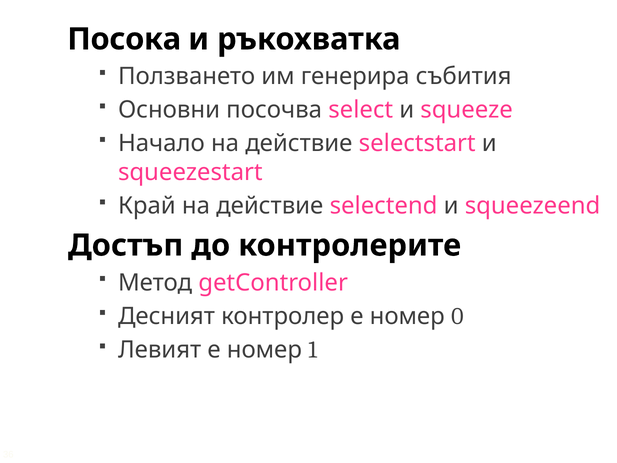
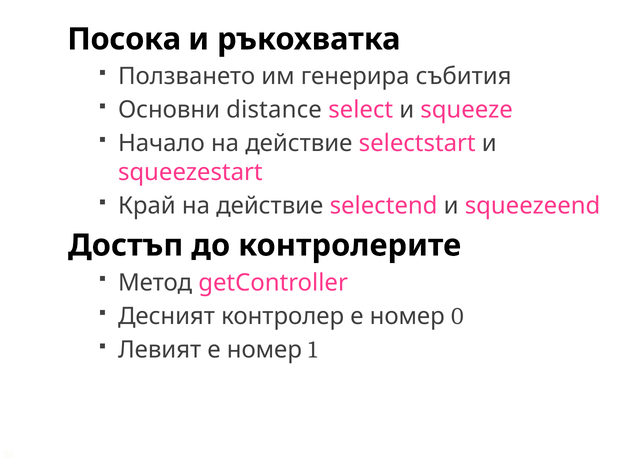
посочва: посочва -> distance
